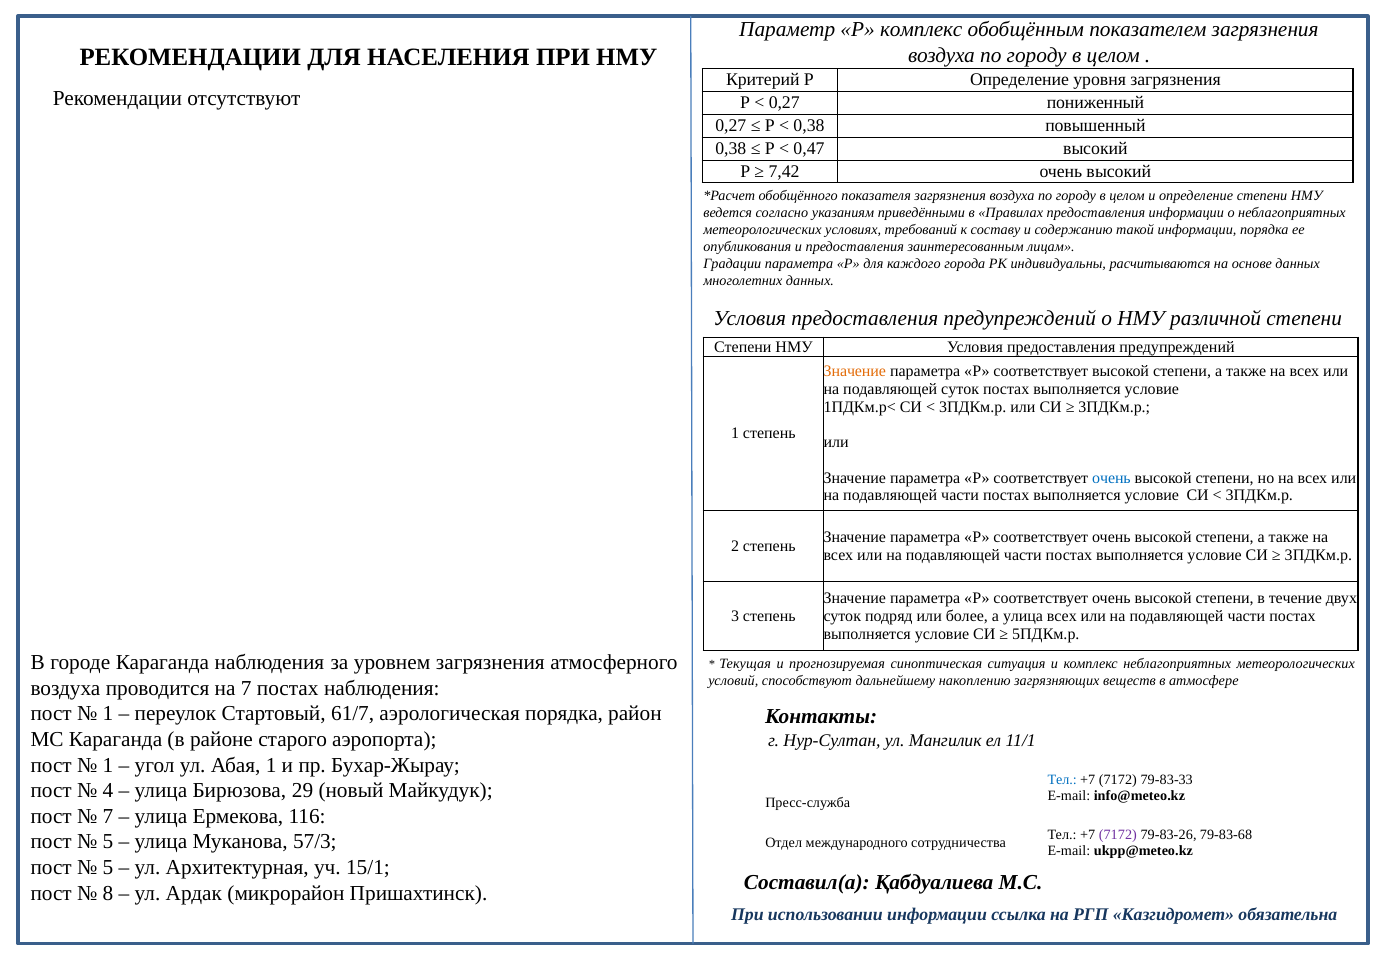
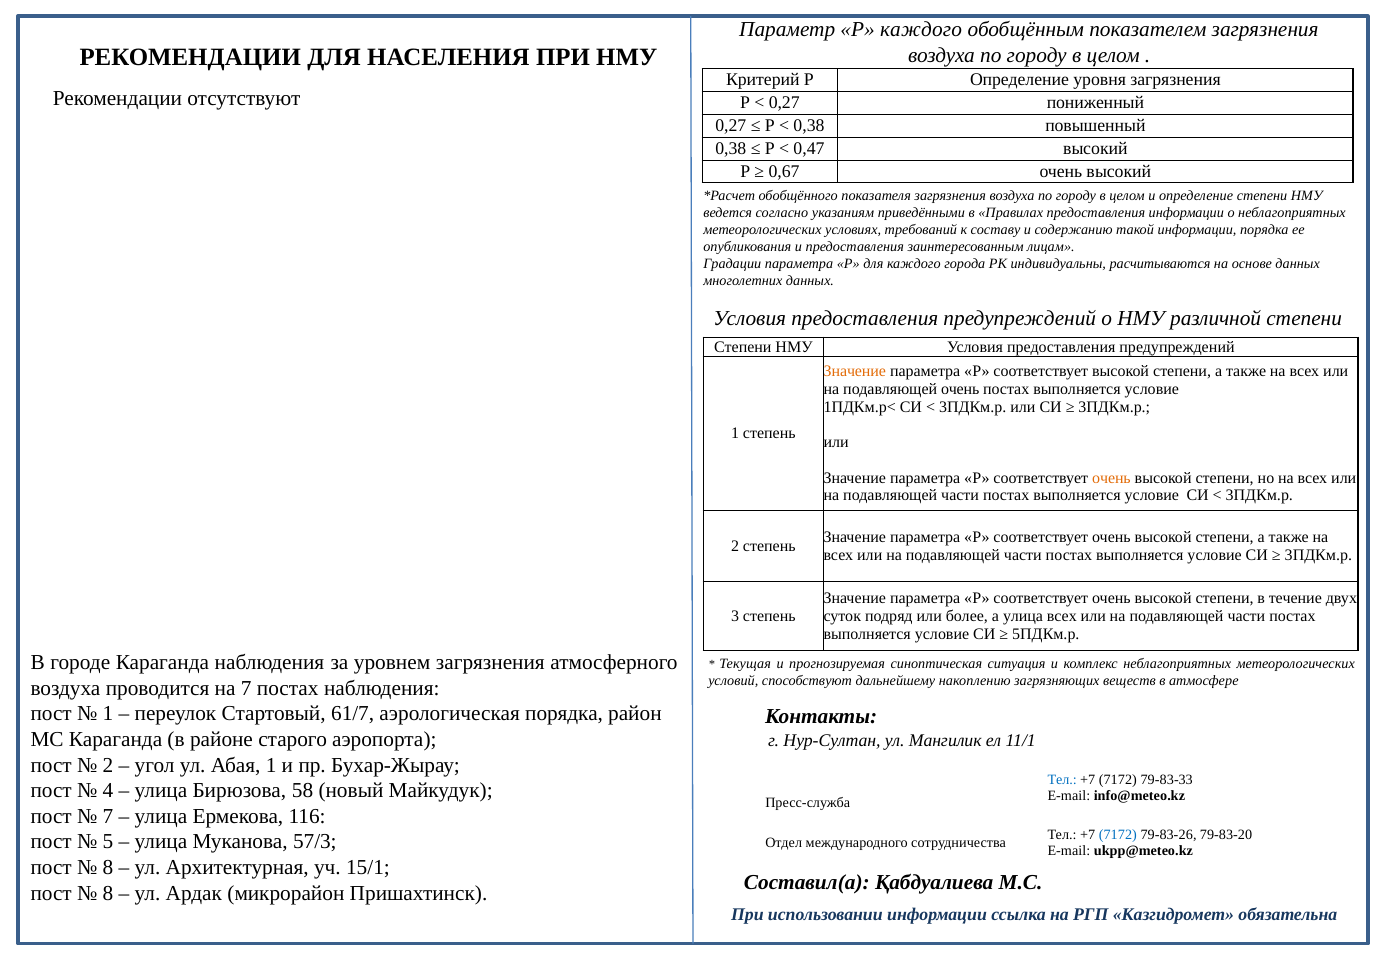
Р комплекс: комплекс -> каждого
7,42: 7,42 -> 0,67
подавляющей суток: суток -> очень
очень at (1112, 478) colour: blue -> orange
1 at (108, 765): 1 -> 2
29: 29 -> 58
7172 at (1118, 835) colour: purple -> blue
79-83-68: 79-83-68 -> 79-83-20
5 at (108, 867): 5 -> 8
